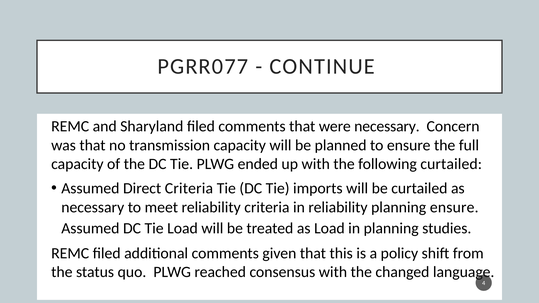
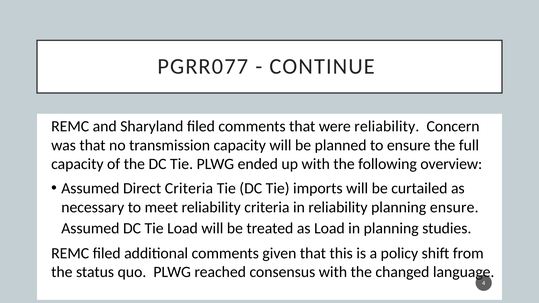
were necessary: necessary -> reliability
following curtailed: curtailed -> overview
